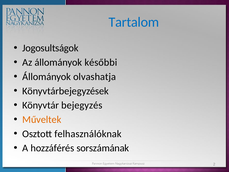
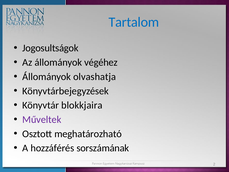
későbbi: későbbi -> végéhez
bejegyzés: bejegyzés -> blokkjaira
Műveltek colour: orange -> purple
felhasználóknak: felhasználóknak -> meghatározható
